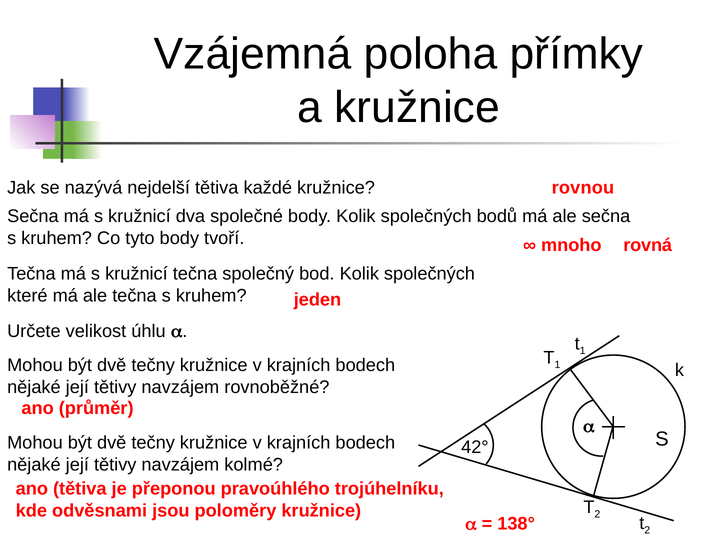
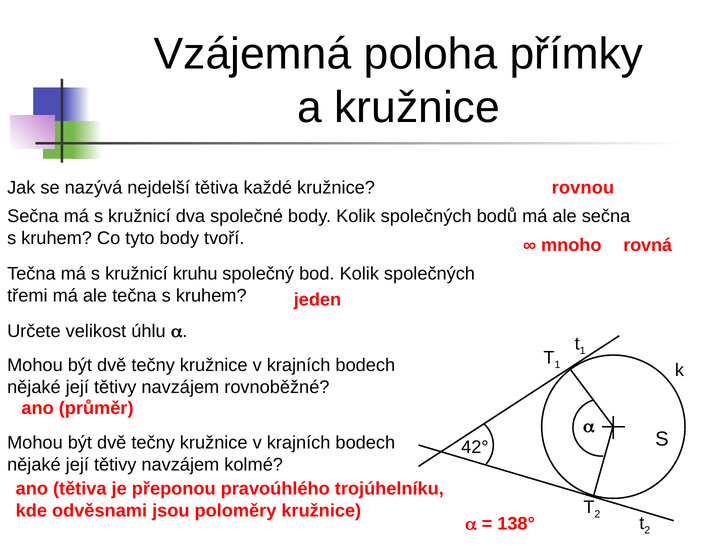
kružnicí tečna: tečna -> kruhu
které: které -> třemi
